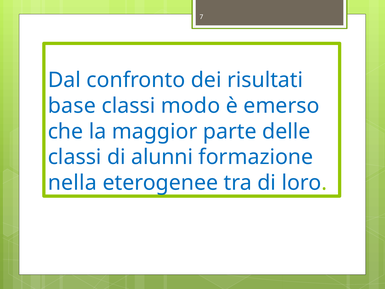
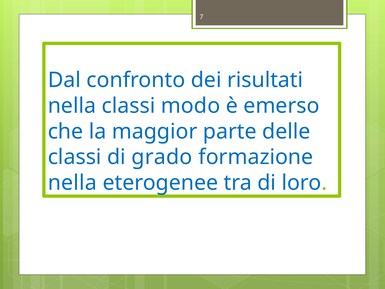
base at (72, 106): base -> nella
alunni: alunni -> grado
